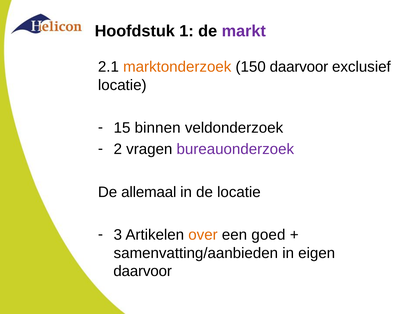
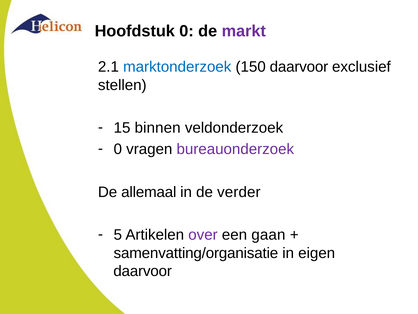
Hoofdstuk 1: 1 -> 0
marktonderzoek colour: orange -> blue
locatie at (122, 85): locatie -> stellen
2 at (118, 149): 2 -> 0
de locatie: locatie -> verder
3: 3 -> 5
over colour: orange -> purple
goed: goed -> gaan
samenvatting/aanbieden: samenvatting/aanbieden -> samenvatting/organisatie
